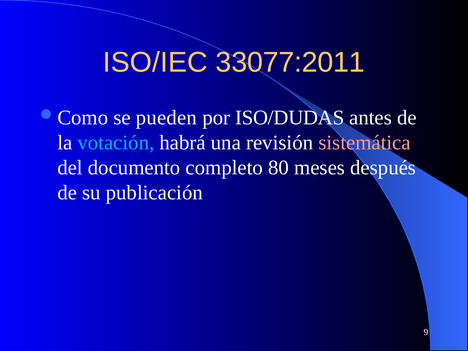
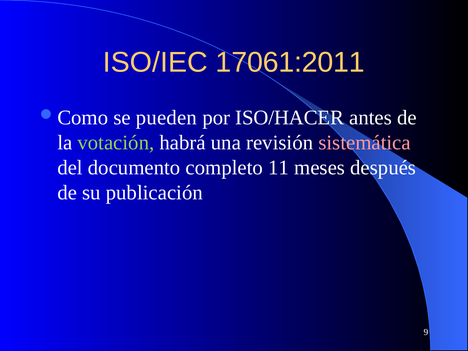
33077:2011: 33077:2011 -> 17061:2011
ISO/DUDAS: ISO/DUDAS -> ISO/HACER
votación colour: light blue -> light green
80: 80 -> 11
